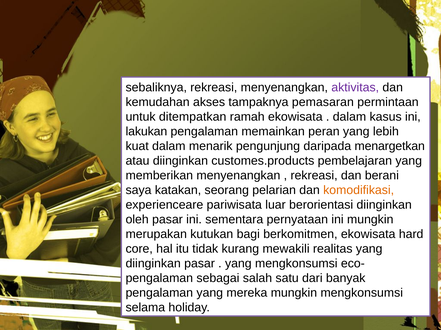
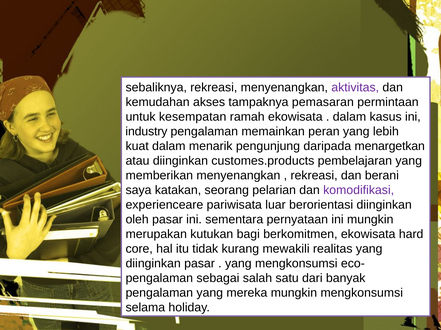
ditempatkan: ditempatkan -> kesempatan
lakukan: lakukan -> industry
komodifikasi colour: orange -> purple
